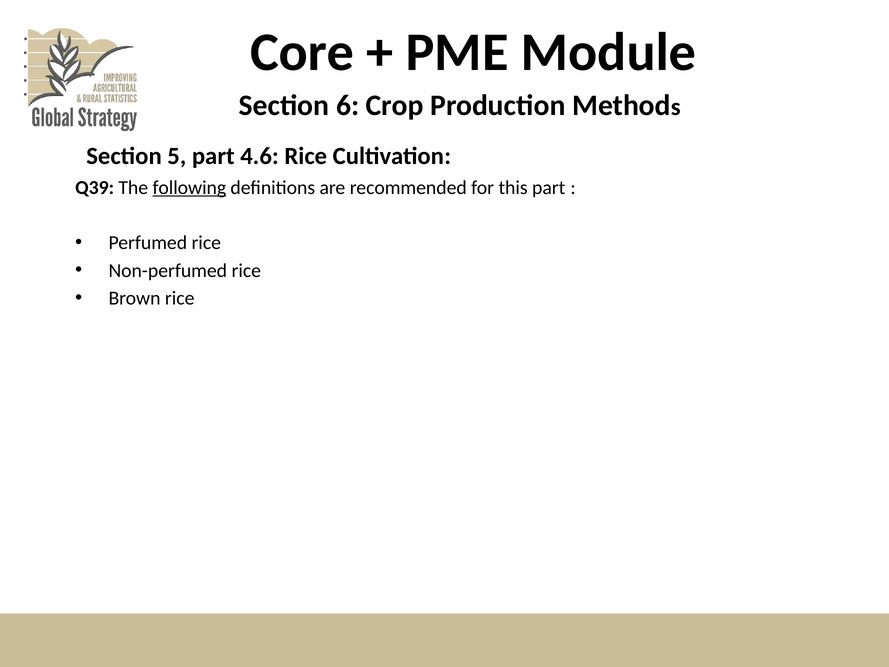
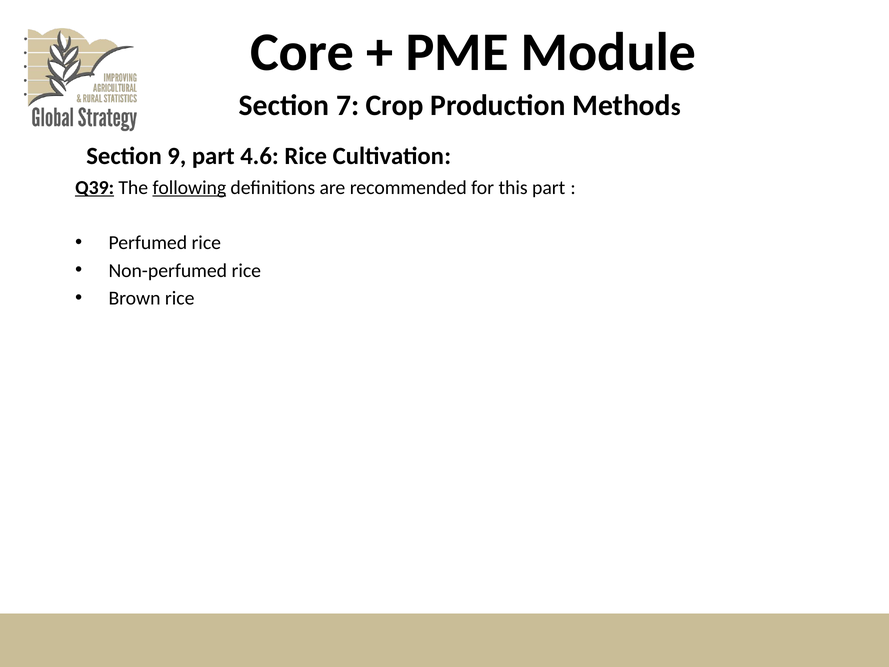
6: 6 -> 7
5: 5 -> 9
Q39 underline: none -> present
